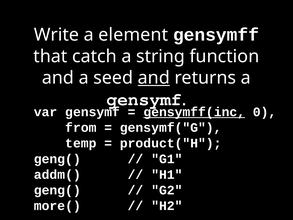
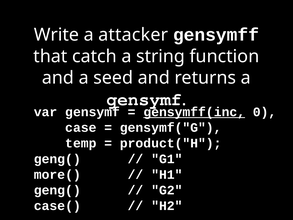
element: element -> attacker
and at (154, 78) underline: present -> none
from: from -> case
addm(: addm( -> more(
more(: more( -> case(
